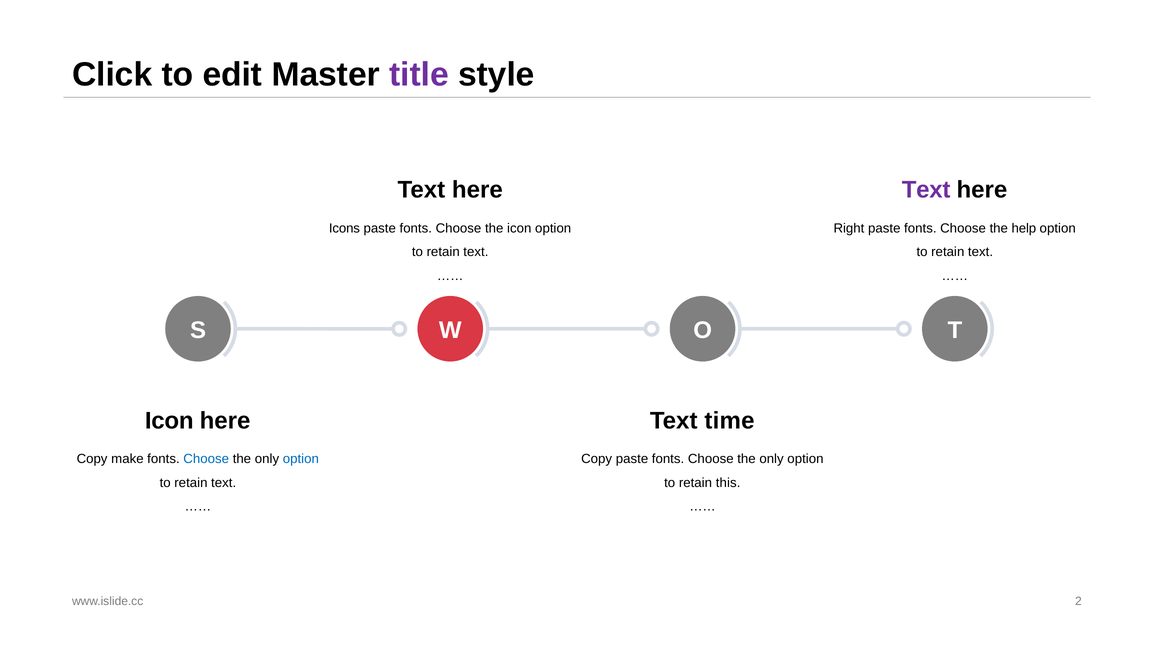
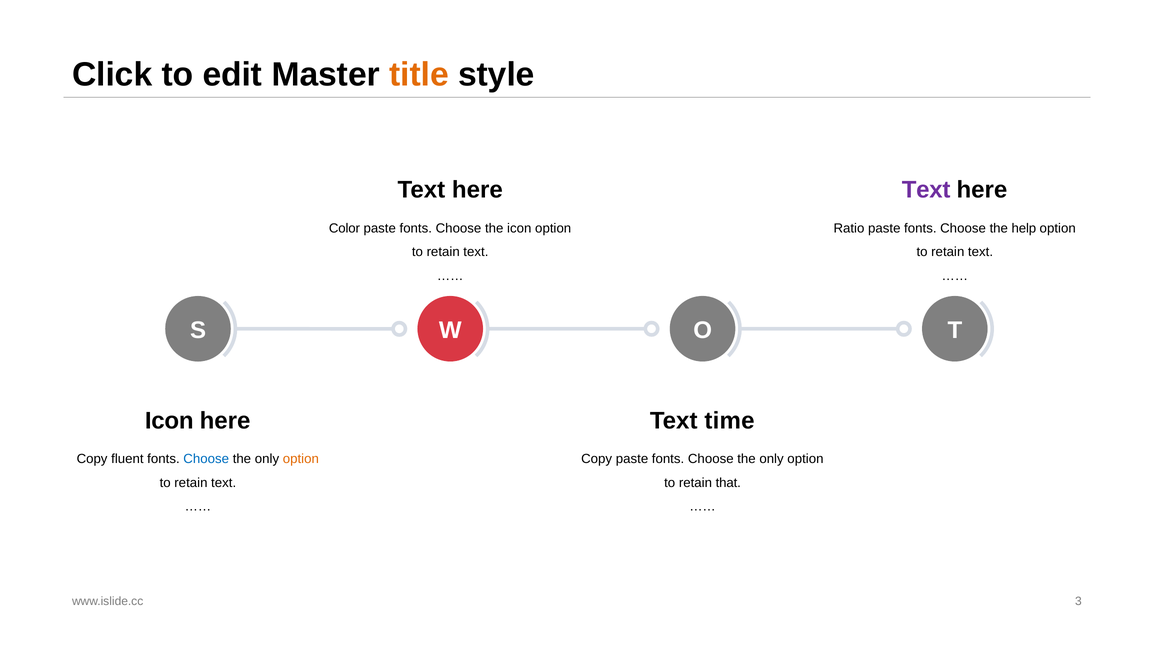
title colour: purple -> orange
Icons: Icons -> Color
Right: Right -> Ratio
make: make -> fluent
option at (301, 459) colour: blue -> orange
this: this -> that
2: 2 -> 3
